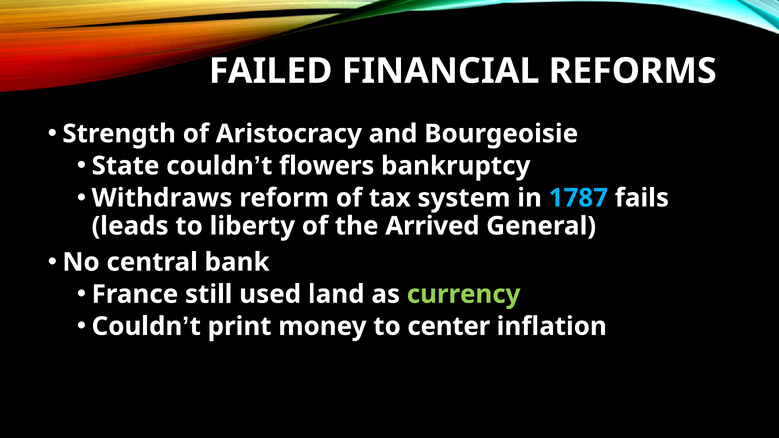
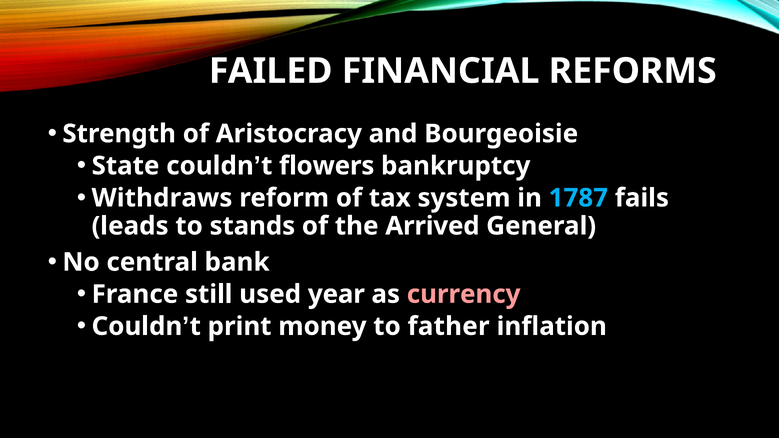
liberty: liberty -> stands
land: land -> year
currency colour: light green -> pink
center: center -> father
